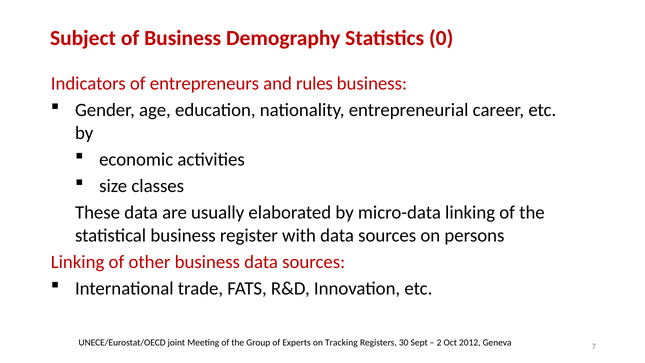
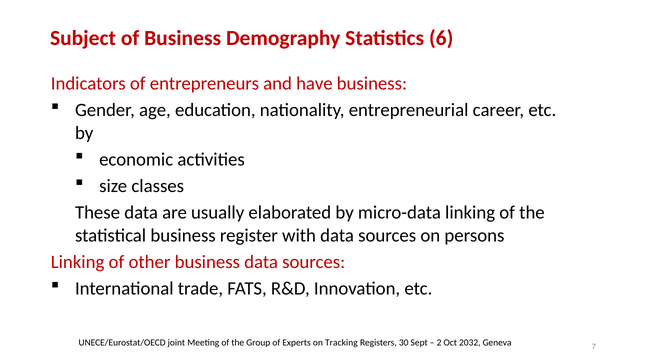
0: 0 -> 6
rules: rules -> have
2012: 2012 -> 2032
